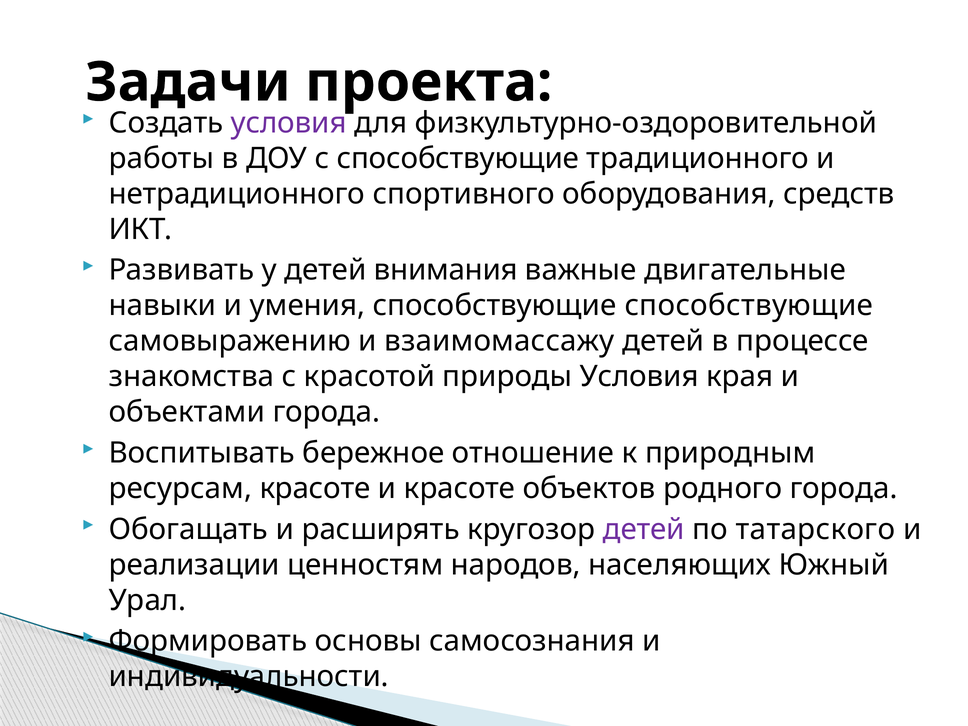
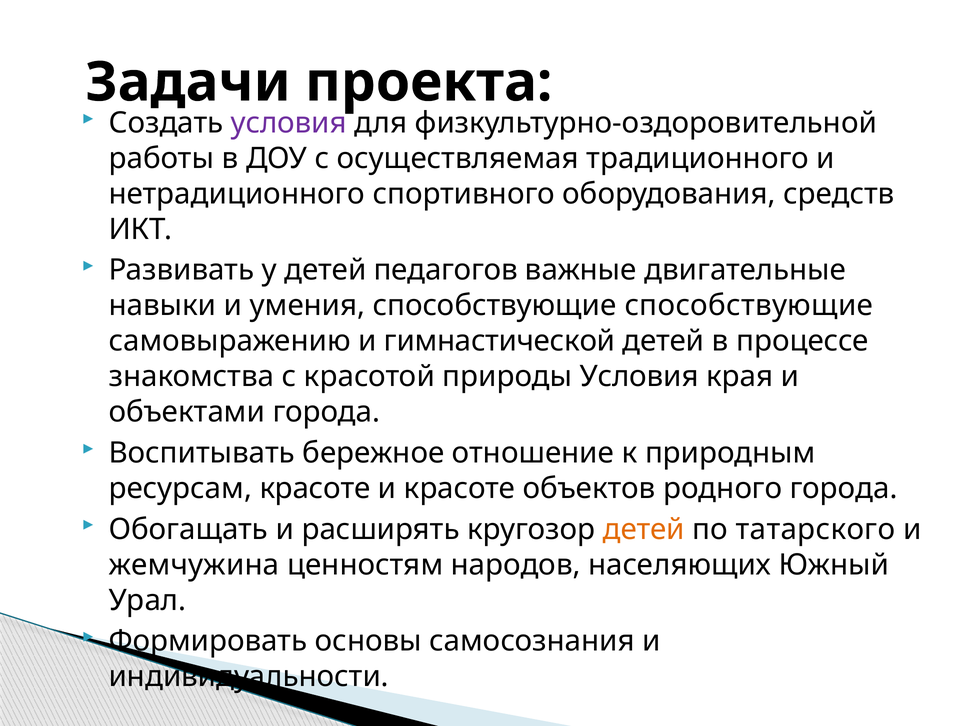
с способствующие: способствующие -> осуществляемая
внимания: внимания -> педагогов
взаимомассажу: взаимомассажу -> гимнастической
детей at (644, 529) colour: purple -> orange
реализации: реализации -> жемчужина
